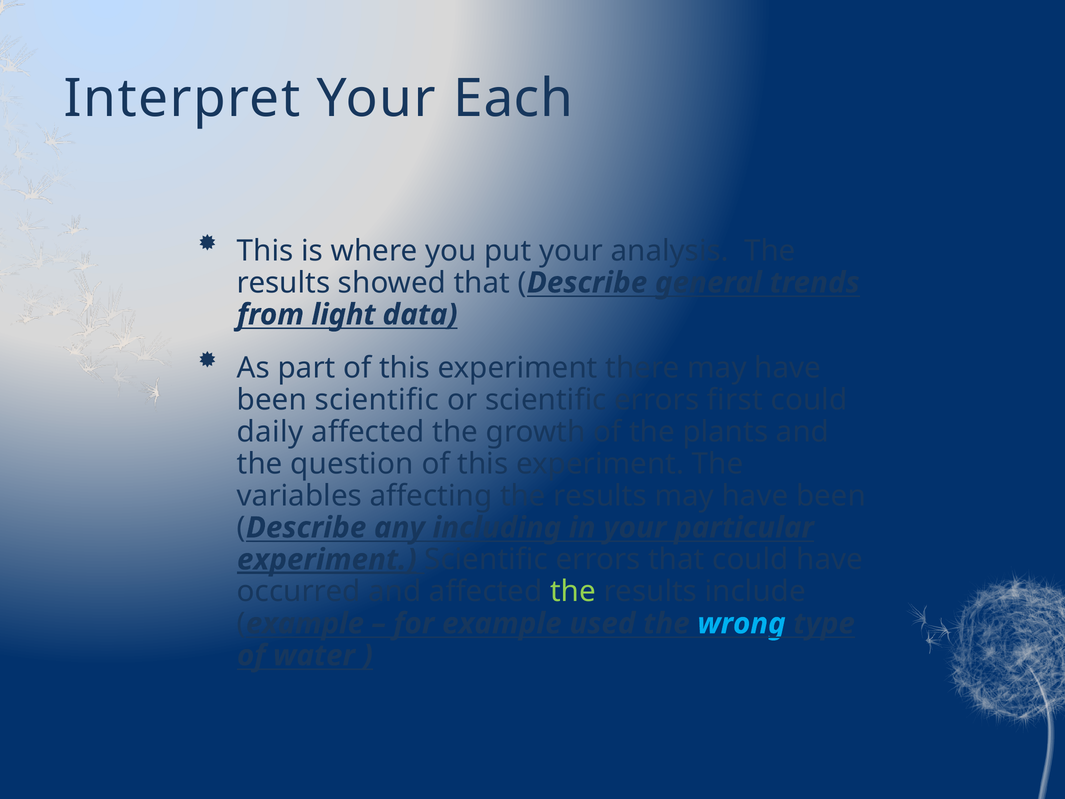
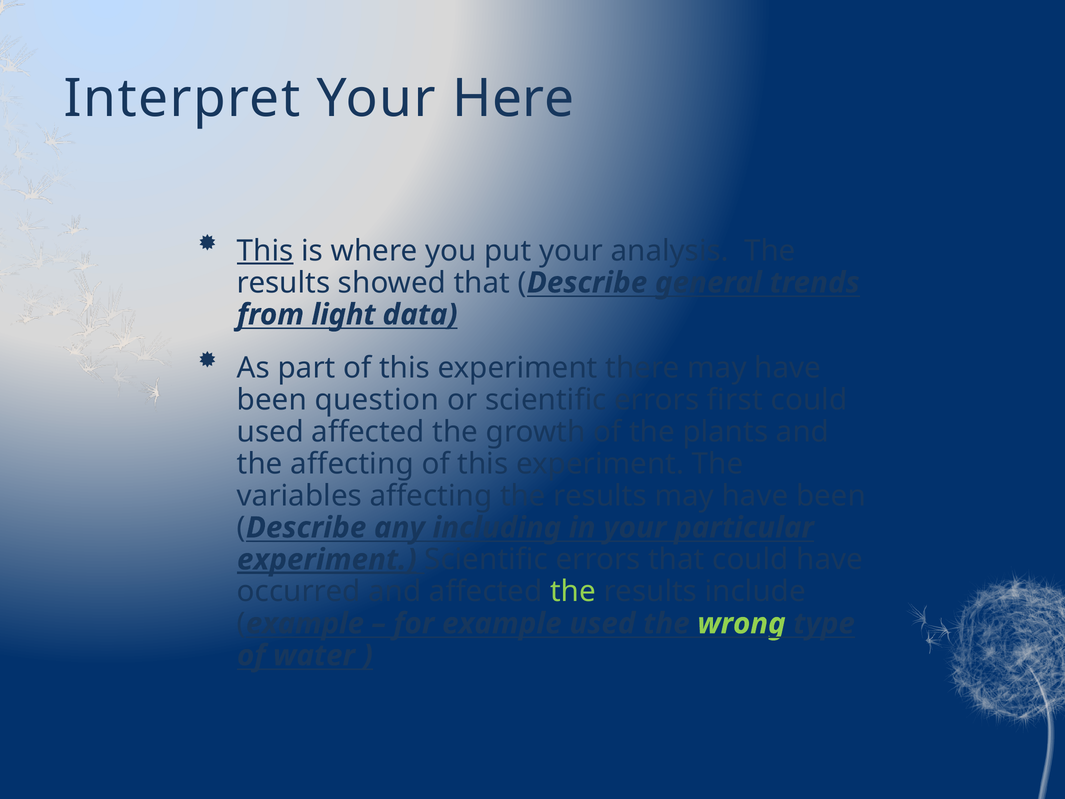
Each: Each -> Here
This at (265, 251) underline: none -> present
been scientific: scientific -> question
daily at (270, 432): daily -> used
the question: question -> affecting
wrong colour: light blue -> light green
